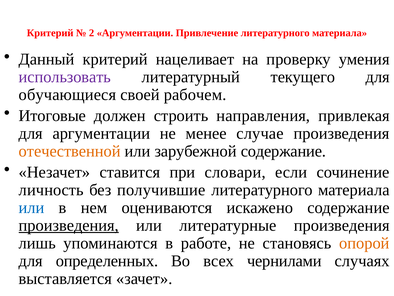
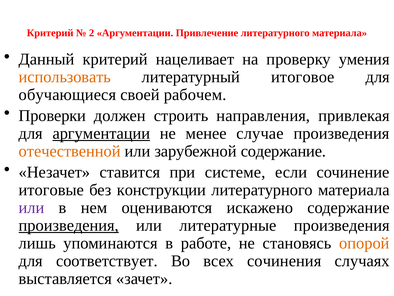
использовать colour: purple -> orange
текущего: текущего -> итоговое
Итоговые: Итоговые -> Проверки
аргументации at (101, 133) underline: none -> present
словари: словари -> системе
личность: личность -> итоговые
получившие: получившие -> конструкции
или at (32, 207) colour: blue -> purple
определенных: определенных -> соответствует
чернилами: чернилами -> сочинения
